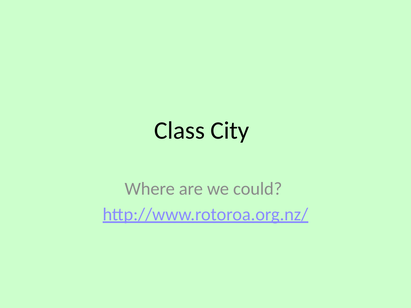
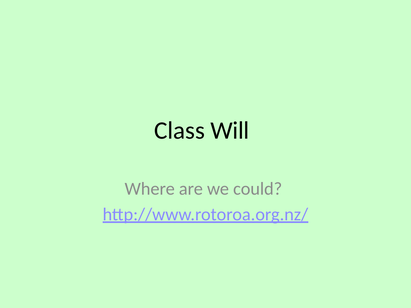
City: City -> Will
